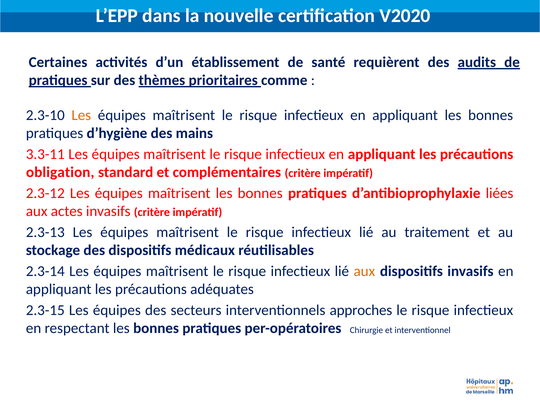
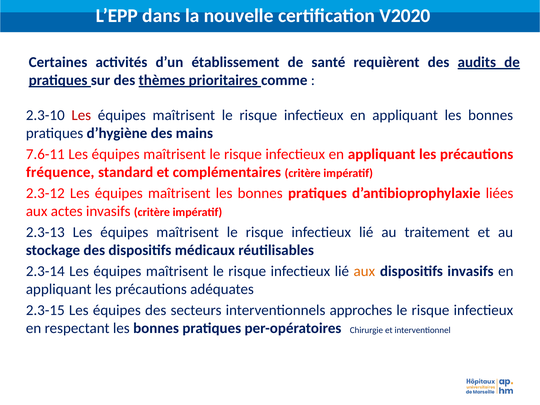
Les at (81, 115) colour: orange -> red
3.3-11: 3.3-11 -> 7.6-11
obligation: obligation -> fréquence
